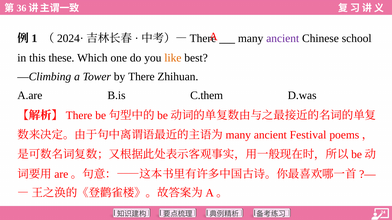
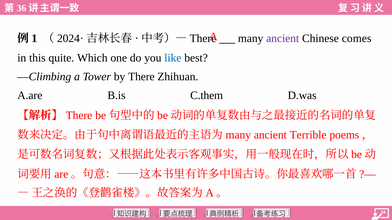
school: school -> comes
these: these -> quite
like colour: orange -> blue
Festival: Festival -> Terrible
